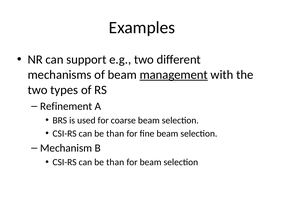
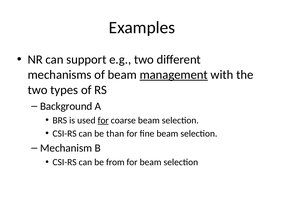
Refinement: Refinement -> Background
for at (103, 120) underline: none -> present
than at (115, 162): than -> from
